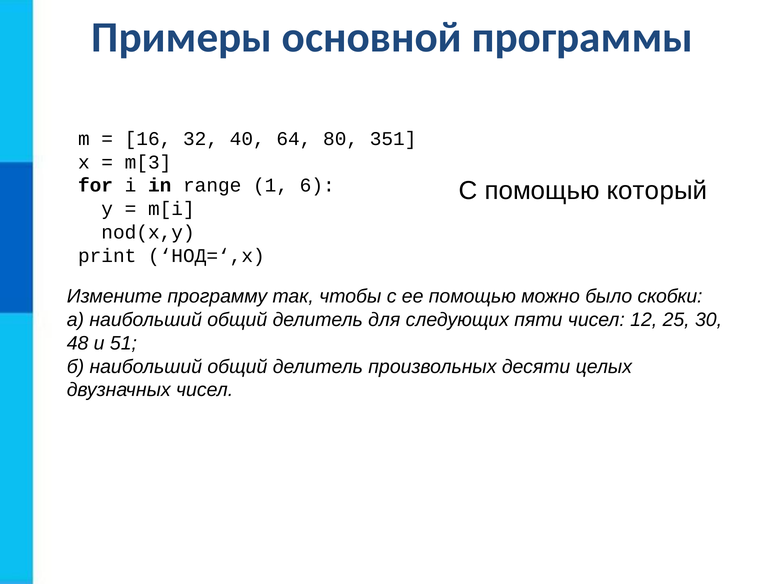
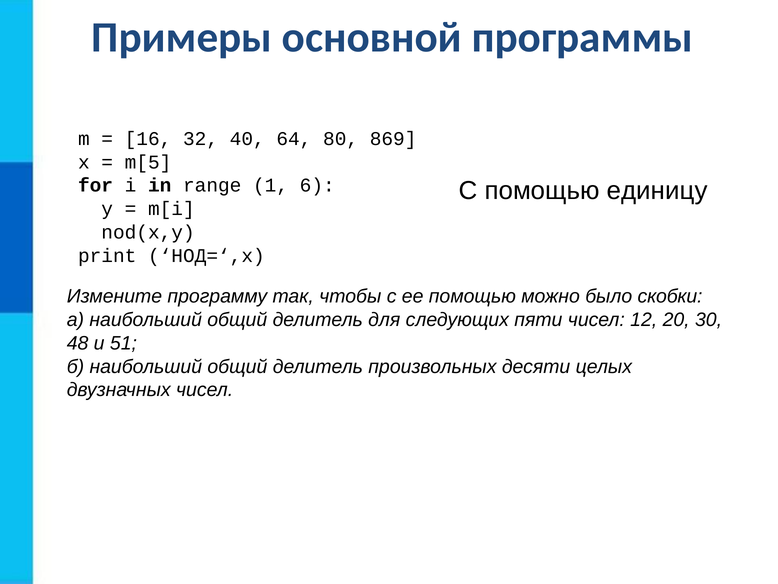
351: 351 -> 869
m[3: m[3 -> m[5
который: который -> единицу
25: 25 -> 20
